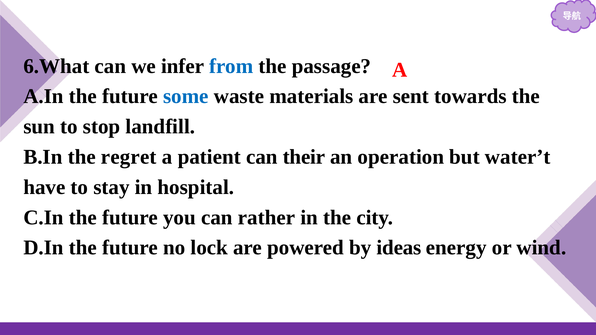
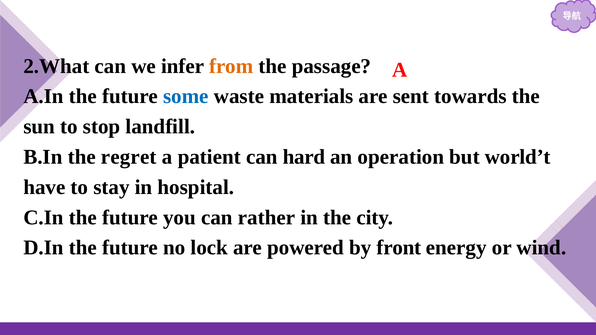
6.What: 6.What -> 2.What
from colour: blue -> orange
their: their -> hard
water’t: water’t -> world’t
ideas: ideas -> front
